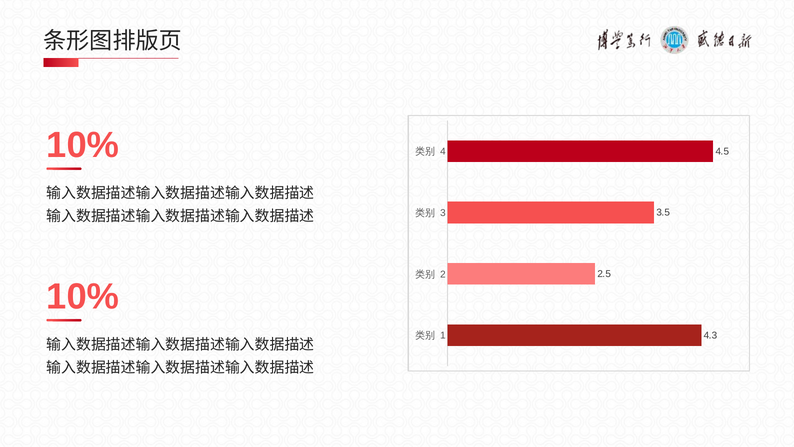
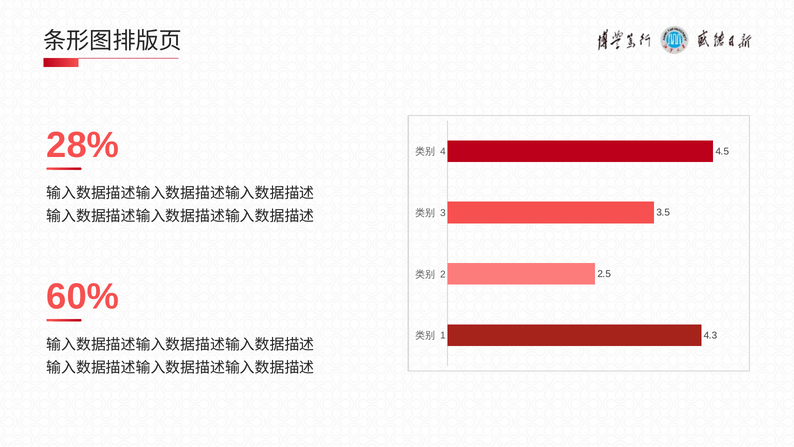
10% at (83, 145): 10% -> 28%
10% at (83, 296): 10% -> 60%
